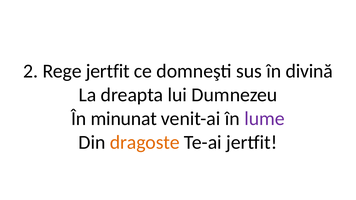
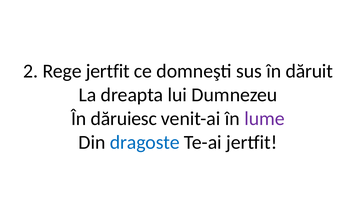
divină: divină -> dăruit
minunat: minunat -> dăruiesc
dragoste colour: orange -> blue
